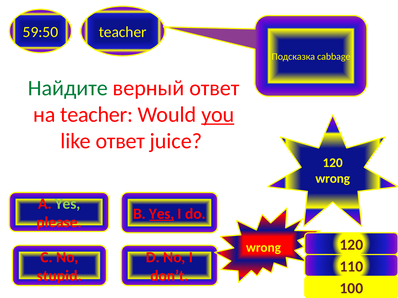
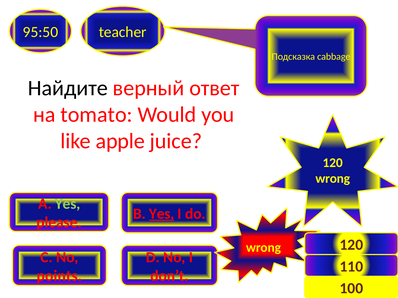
59:50: 59:50 -> 95:50
Найдите colour: green -> black
на teacher: teacher -> tomato
you underline: present -> none
like ответ: ответ -> apple
stupid: stupid -> points
